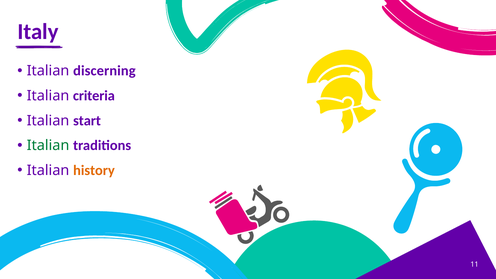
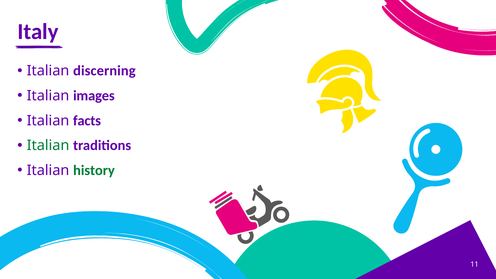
criteria: criteria -> images
start: start -> facts
history colour: orange -> green
